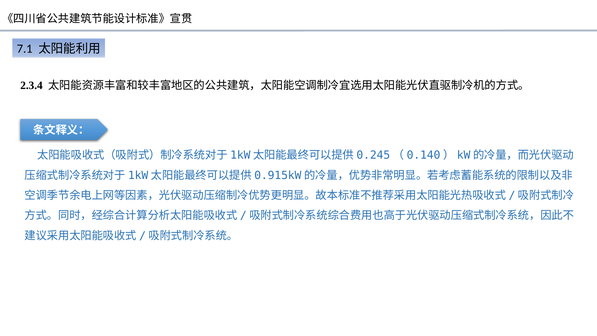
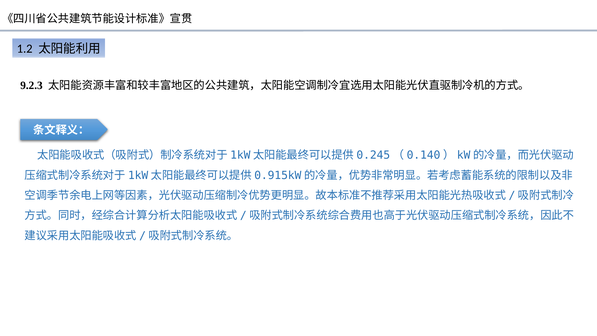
7.1: 7.1 -> 1.2
2.3.4: 2.3.4 -> 9.2.3
